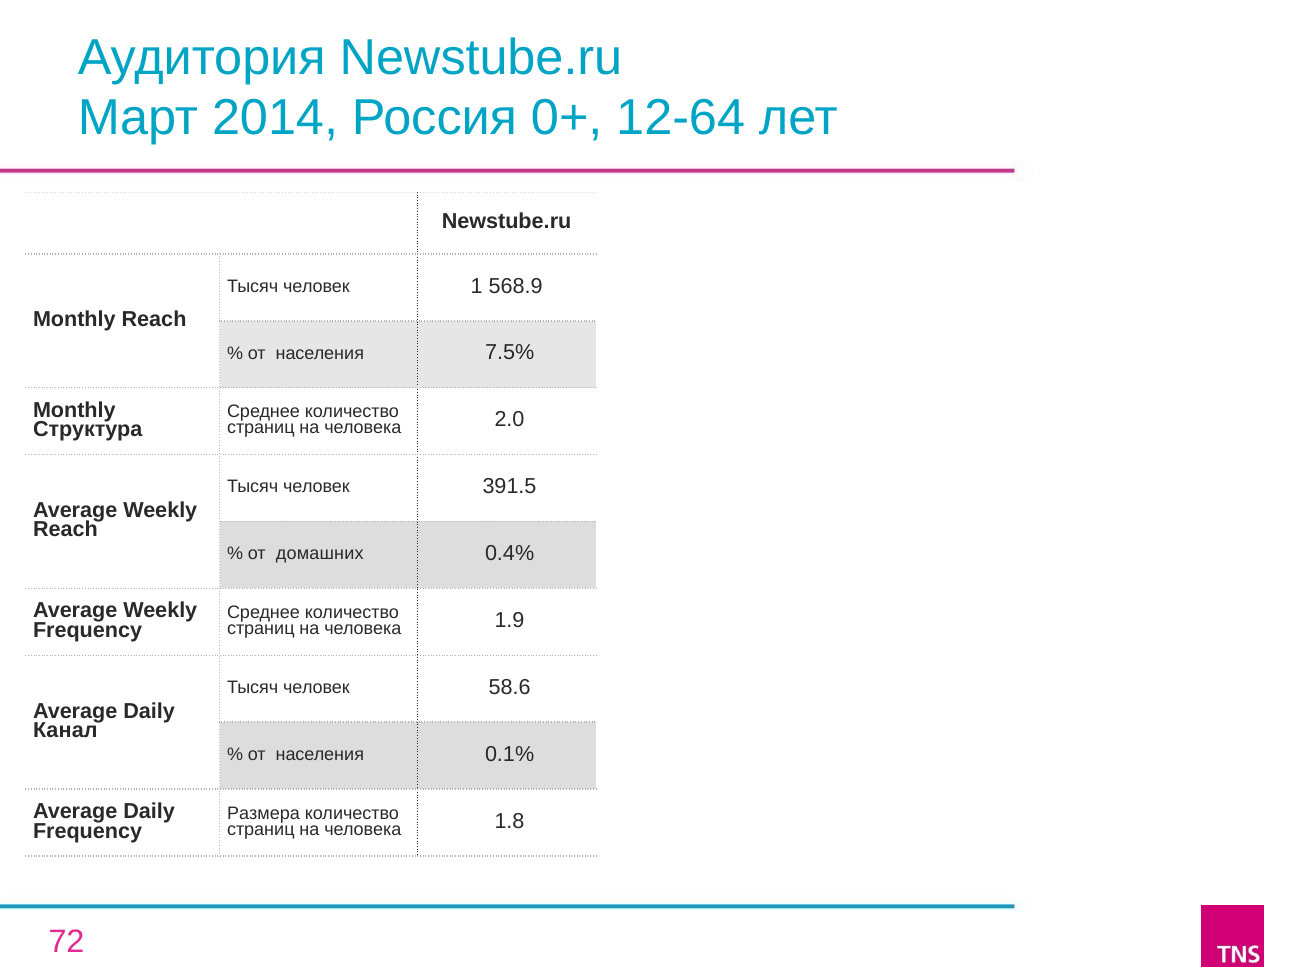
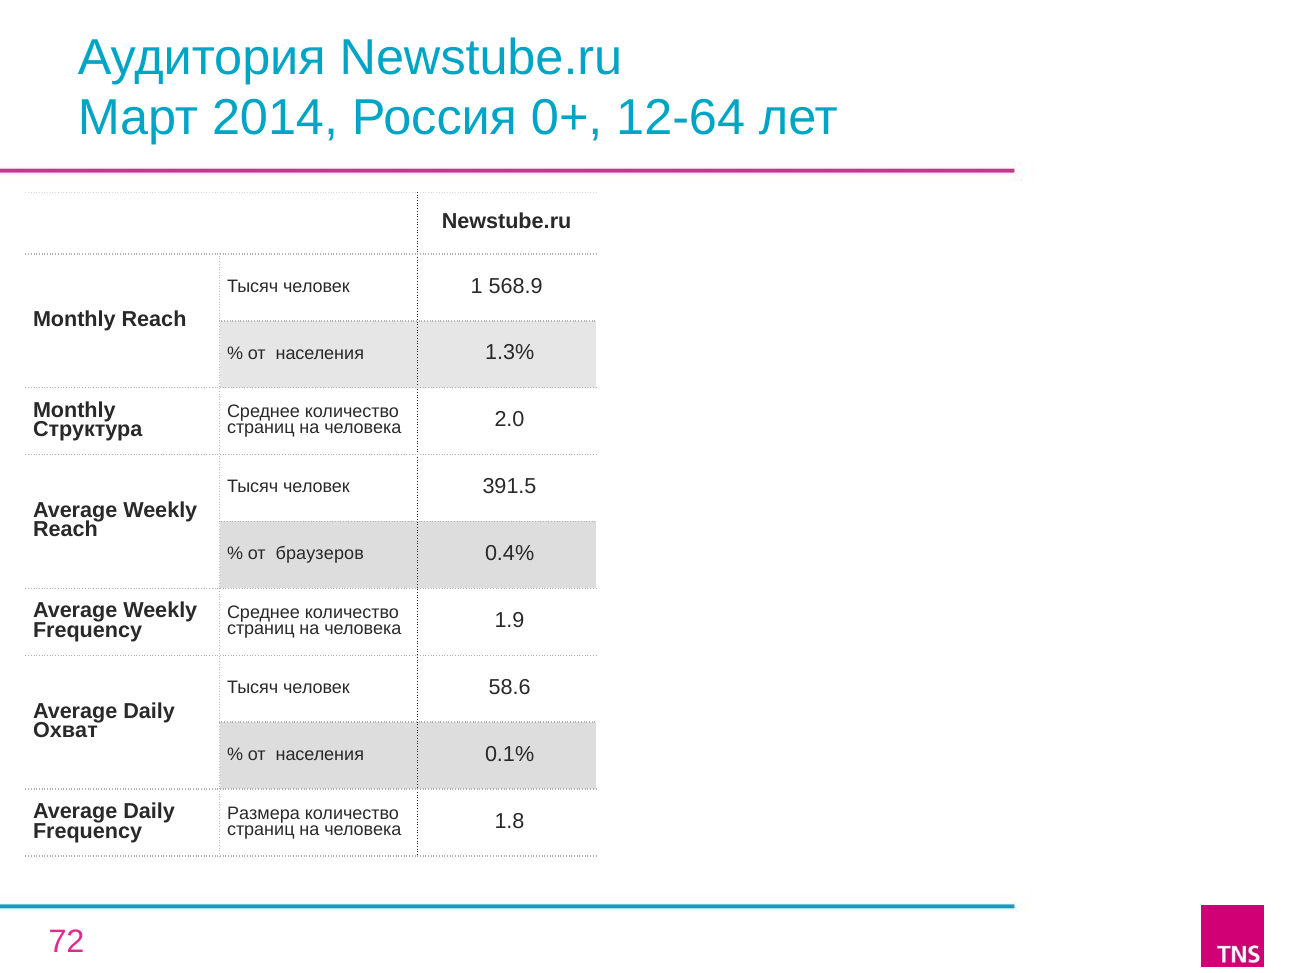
7.5%: 7.5% -> 1.3%
домашних: домашних -> браузеров
Канал: Канал -> Охват
